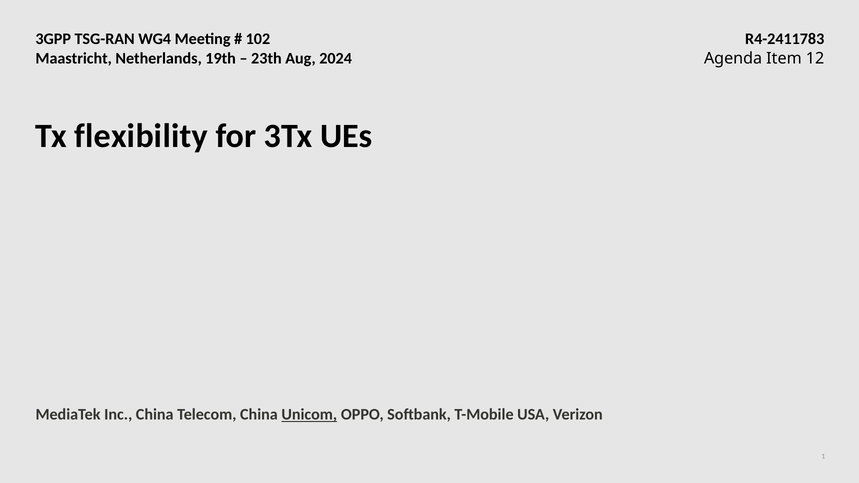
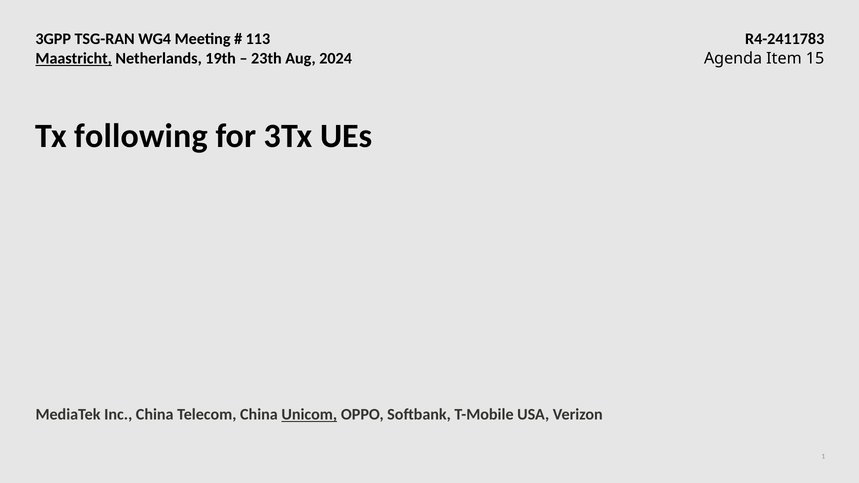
102: 102 -> 113
Maastricht underline: none -> present
12: 12 -> 15
flexibility: flexibility -> following
